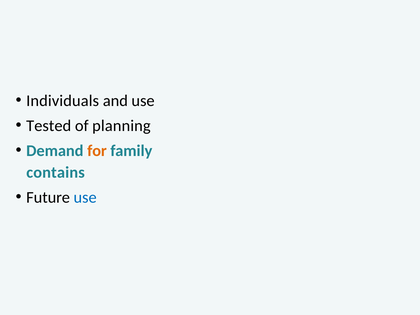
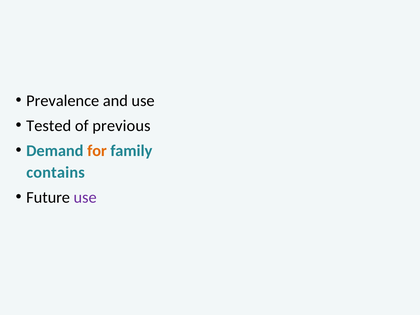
Individuals: Individuals -> Prevalence
planning: planning -> previous
use at (85, 197) colour: blue -> purple
